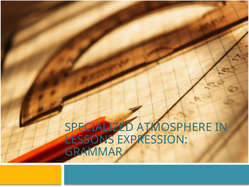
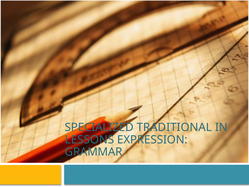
ATMOSPHERE: ATMOSPHERE -> TRADITIONAL
